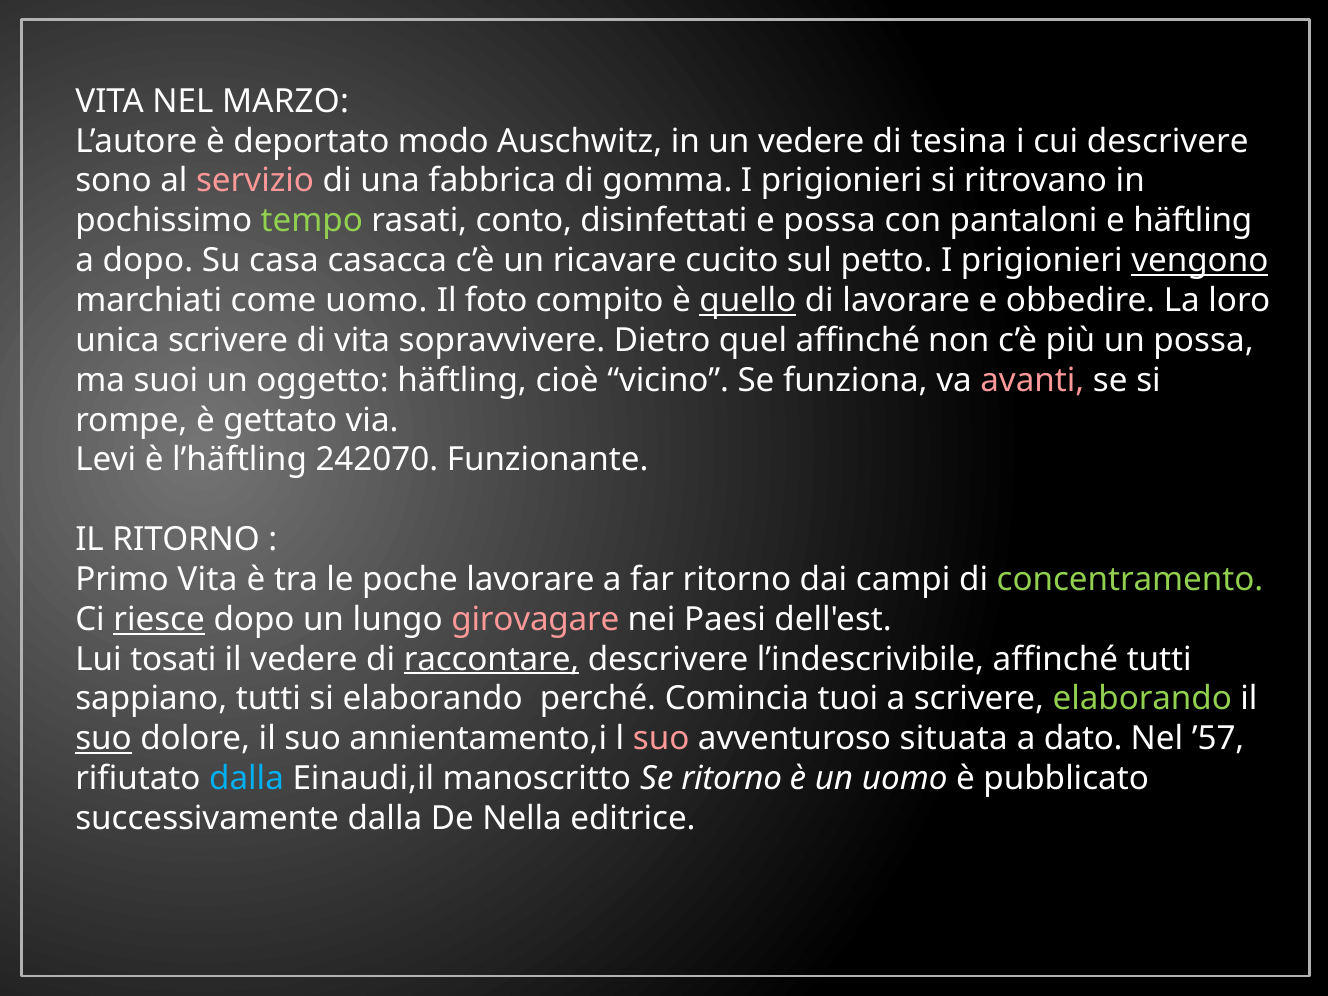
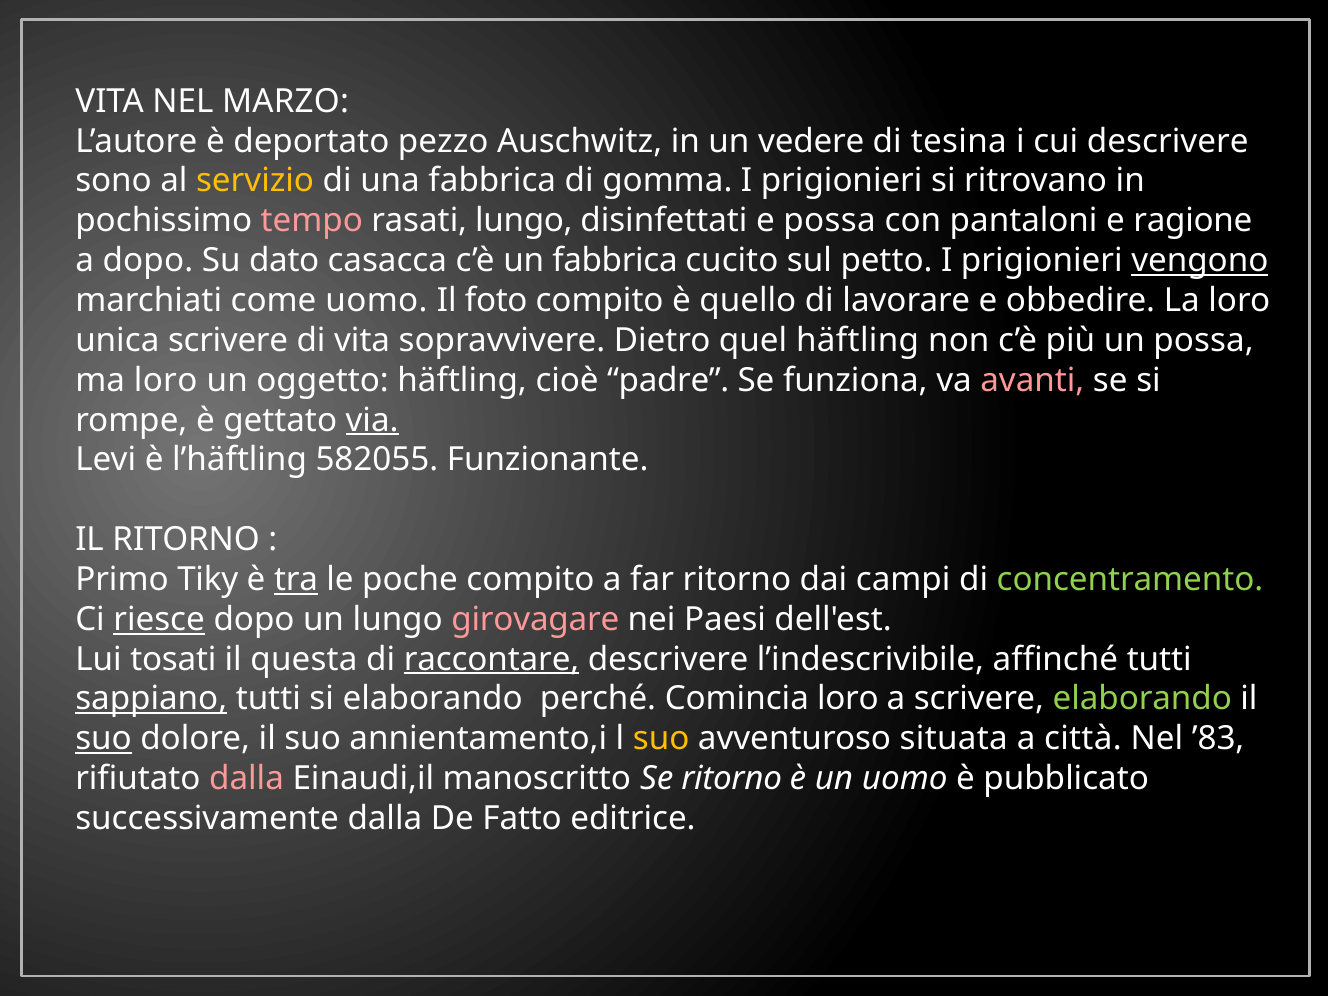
modo: modo -> pezzo
servizio colour: pink -> yellow
tempo colour: light green -> pink
rasati conto: conto -> lungo
e häftling: häftling -> ragione
casa: casa -> dato
un ricavare: ricavare -> fabbrica
quello underline: present -> none
quel affinché: affinché -> häftling
ma suoi: suoi -> loro
vicino: vicino -> padre
via underline: none -> present
242070: 242070 -> 582055
Primo Vita: Vita -> Tiky
tra underline: none -> present
poche lavorare: lavorare -> compito
il vedere: vedere -> questa
sappiano underline: none -> present
Comincia tuoi: tuoi -> loro
suo at (661, 739) colour: pink -> yellow
dato: dato -> città
’57: ’57 -> ’83
dalla at (247, 779) colour: light blue -> pink
Nella: Nella -> Fatto
